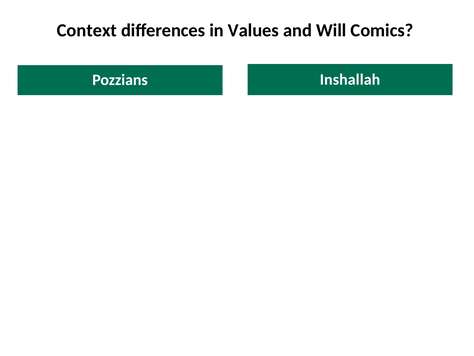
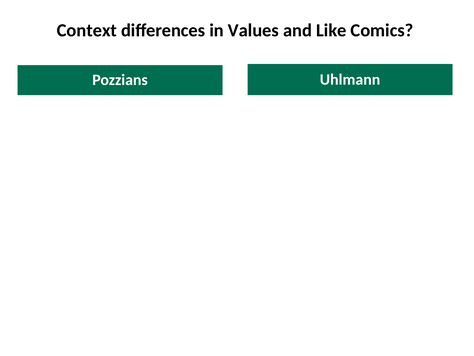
Will: Will -> Like
Inshallah: Inshallah -> Uhlmann
